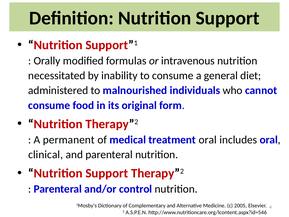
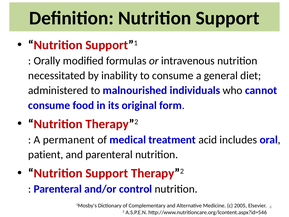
treatment oral: oral -> acid
clinical: clinical -> patient
